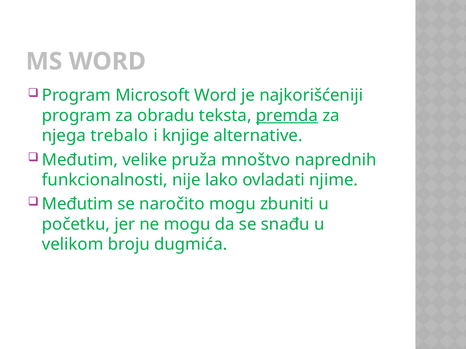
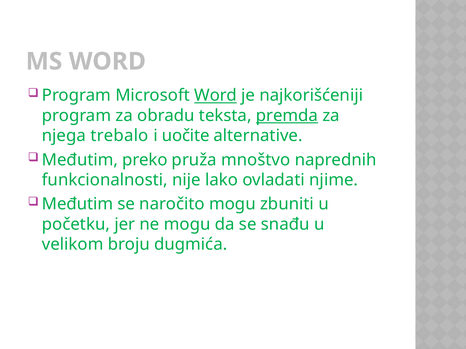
Word at (216, 96) underline: none -> present
knjige: knjige -> uočite
velike: velike -> preko
